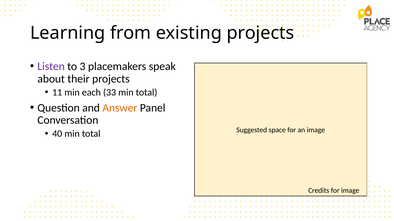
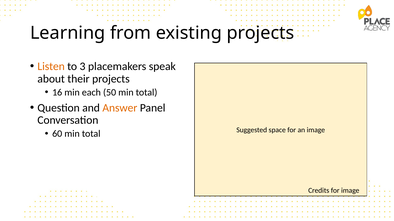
Listen colour: purple -> orange
11: 11 -> 16
33: 33 -> 50
40: 40 -> 60
